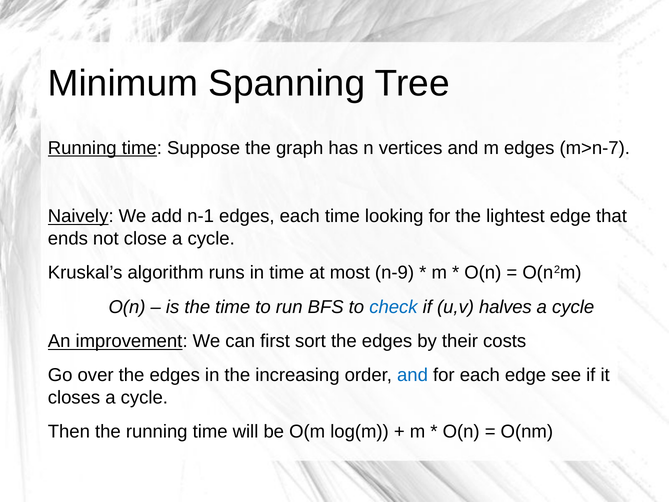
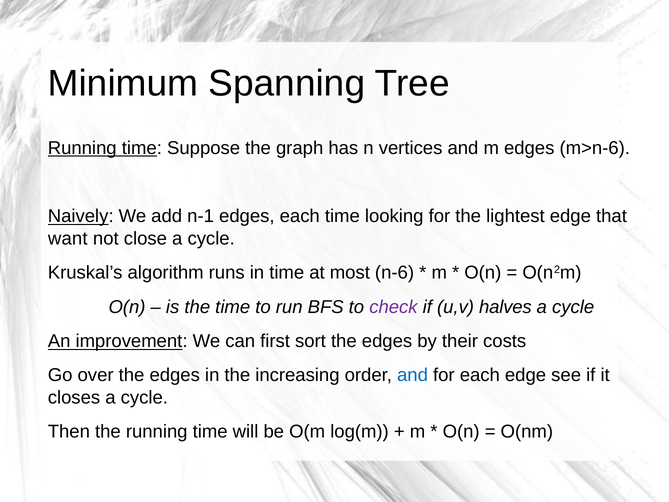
m>n-7: m>n-7 -> m>n-6
ends: ends -> want
n-9: n-9 -> n-6
check colour: blue -> purple
